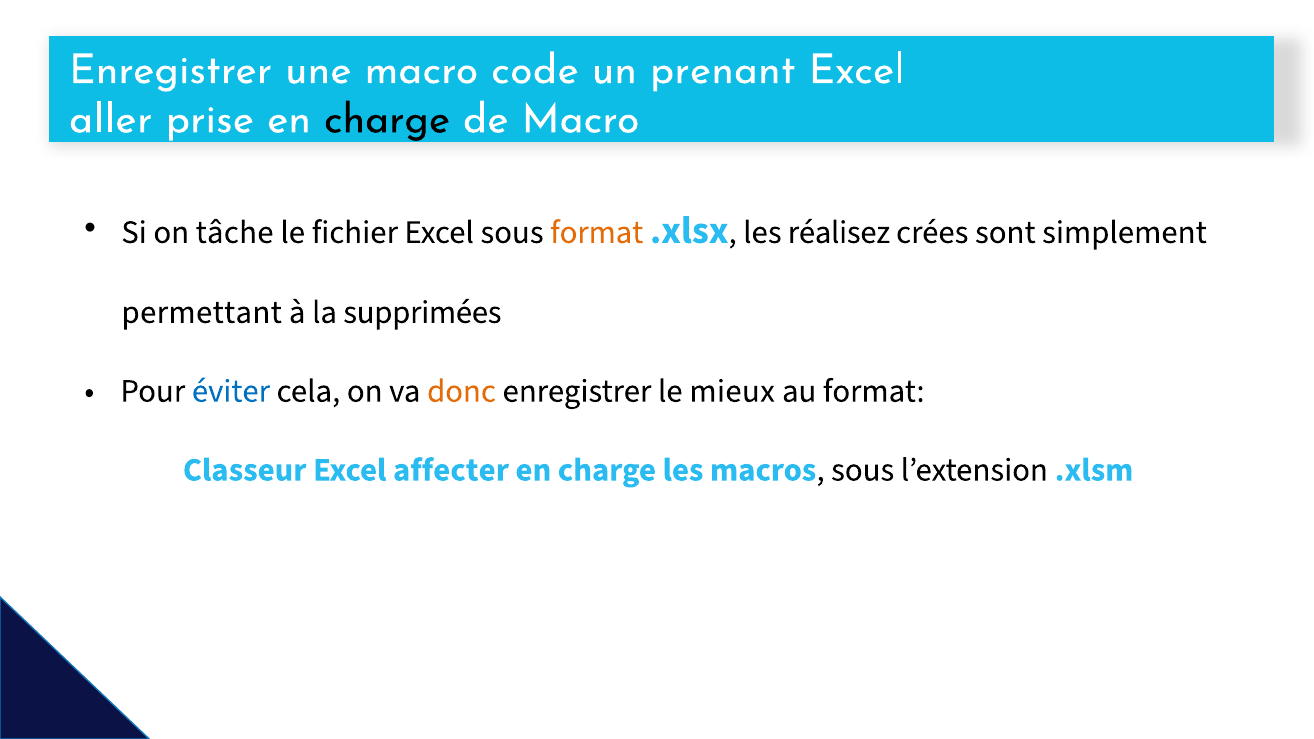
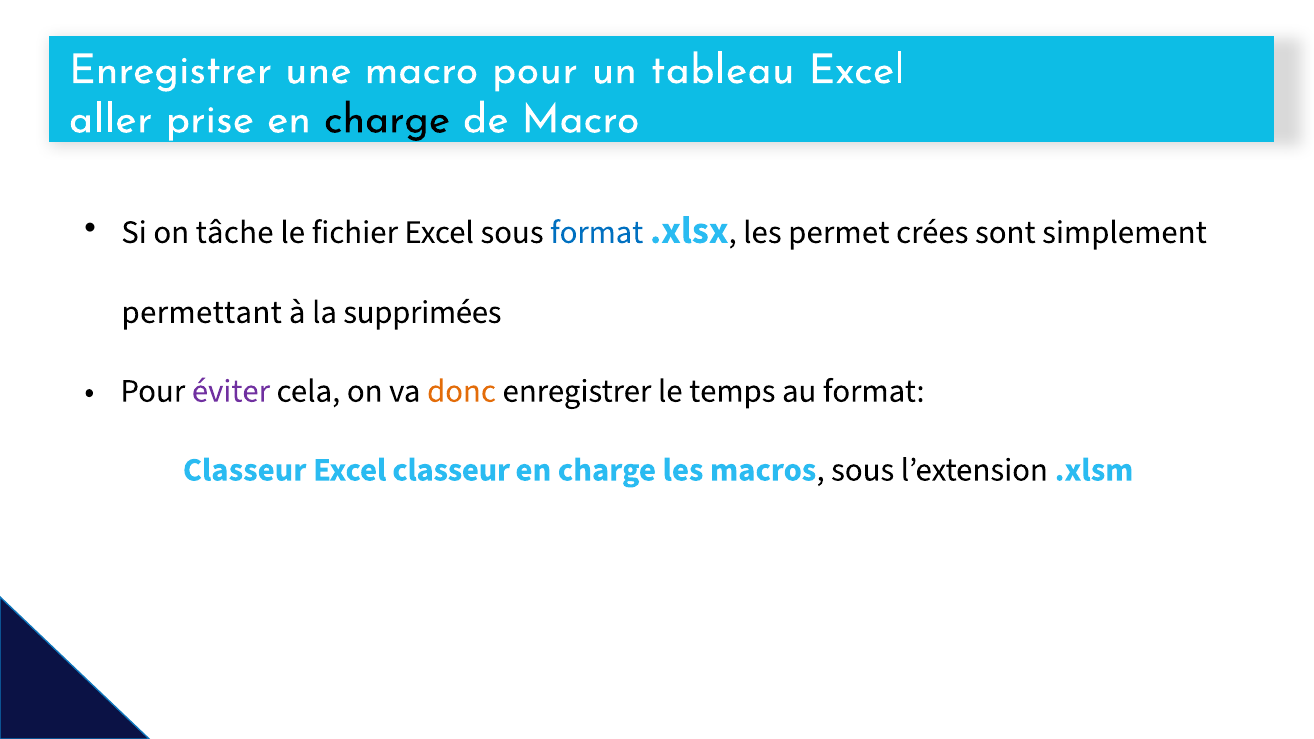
macro code: code -> pour
prenant: prenant -> tableau
format at (597, 232) colour: orange -> blue
réalisez: réalisez -> permet
éviter colour: blue -> purple
mieux: mieux -> temps
Excel affecter: affecter -> classeur
